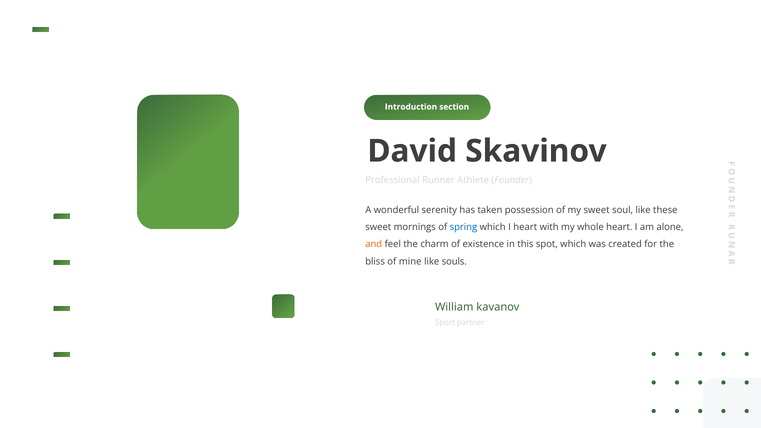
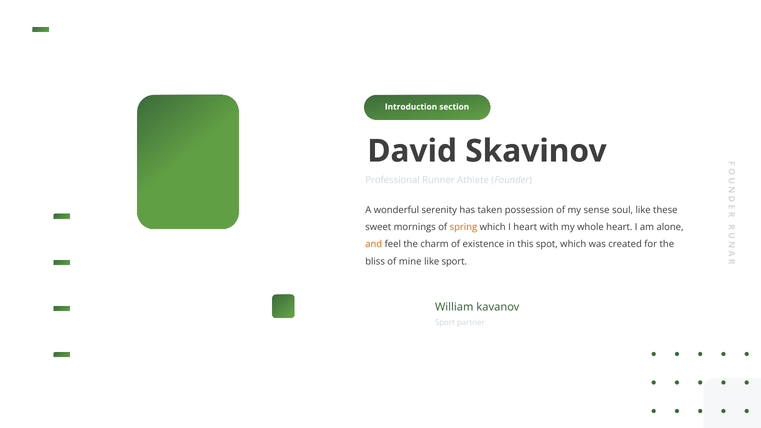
my sweet: sweet -> sense
spring colour: blue -> orange
like souls: souls -> sport
